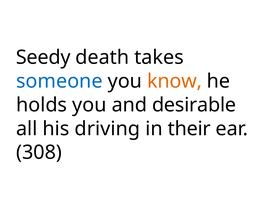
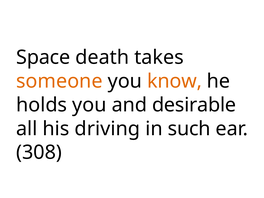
Seedy: Seedy -> Space
someone colour: blue -> orange
their: their -> such
